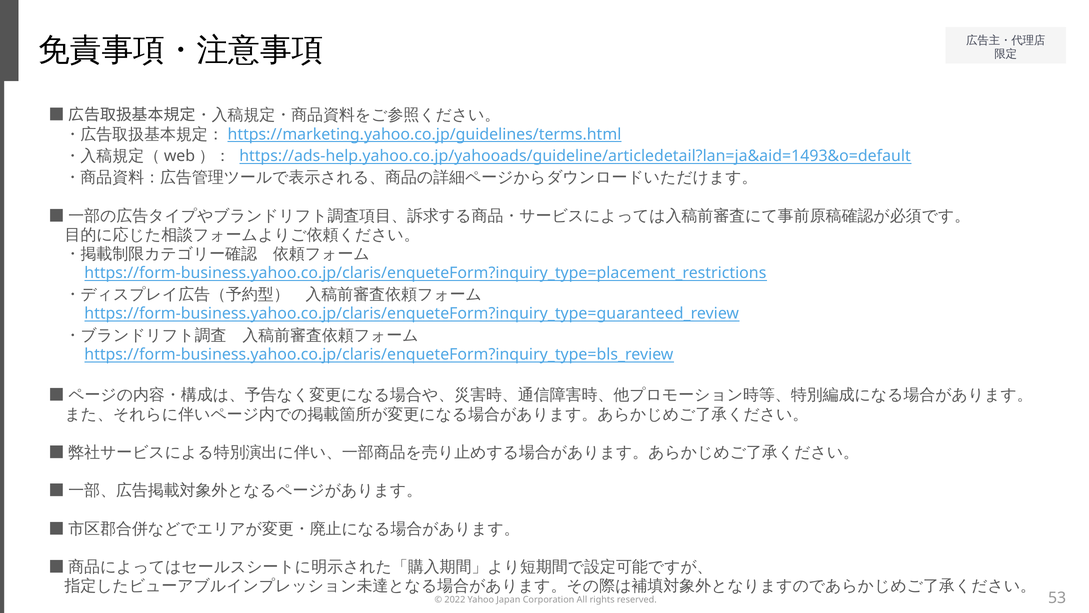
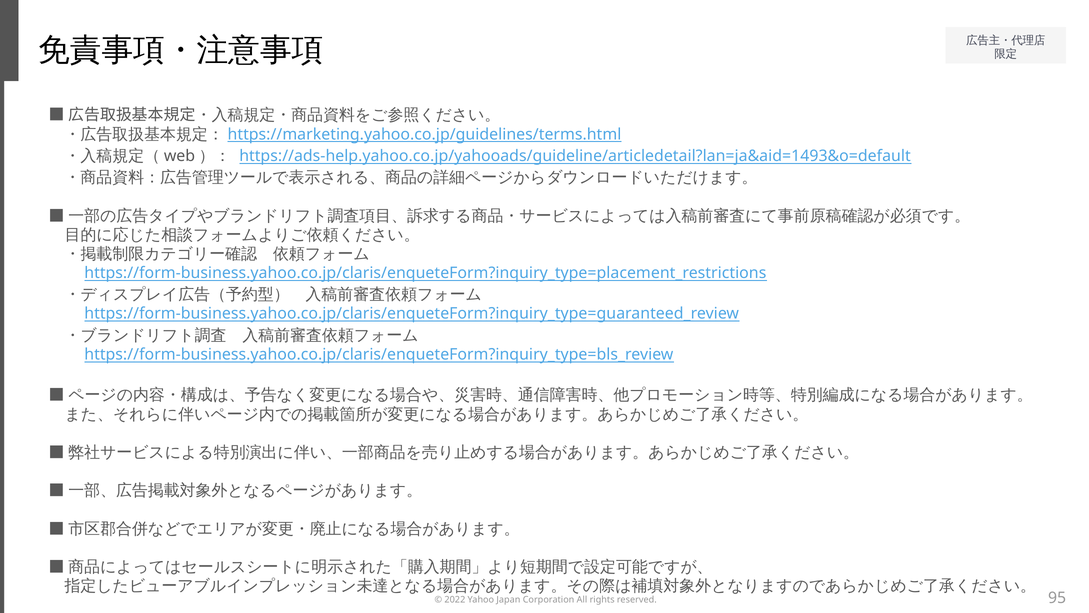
53: 53 -> 95
